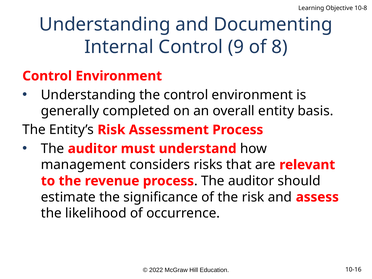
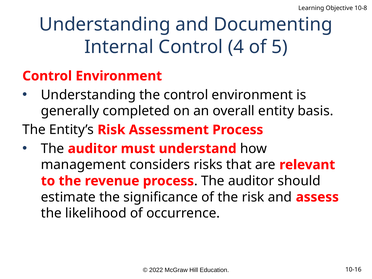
9: 9 -> 4
8: 8 -> 5
